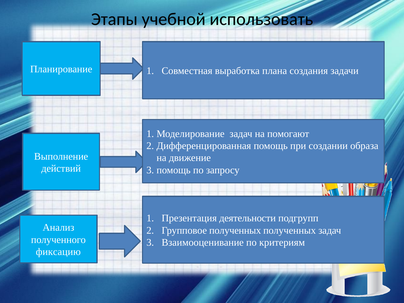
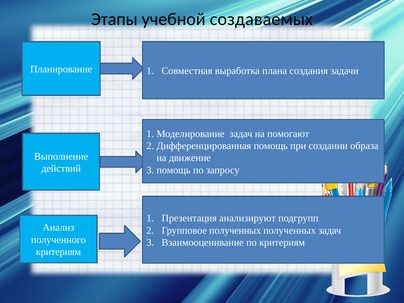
использовать: использовать -> создаваемых
деятельности: деятельности -> анализируют
фиксацию at (58, 252): фиксацию -> критериям
